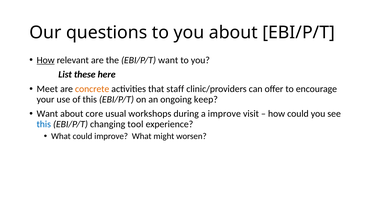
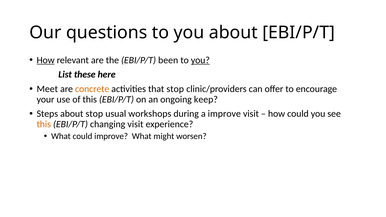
EBI/P/T want: want -> been
you at (200, 60) underline: none -> present
that staff: staff -> stop
Want at (47, 114): Want -> Steps
about core: core -> stop
this at (44, 124) colour: blue -> orange
changing tool: tool -> visit
